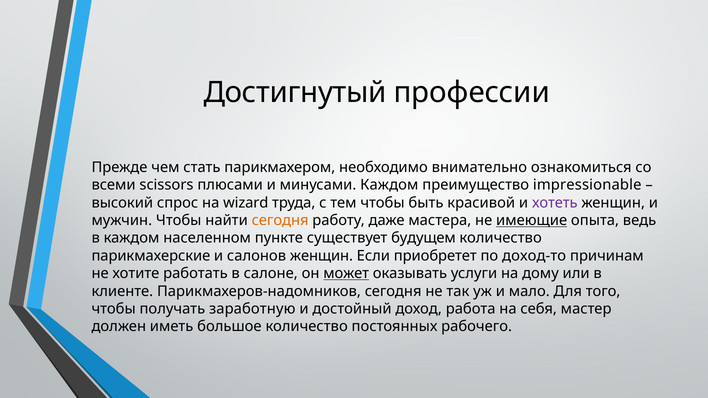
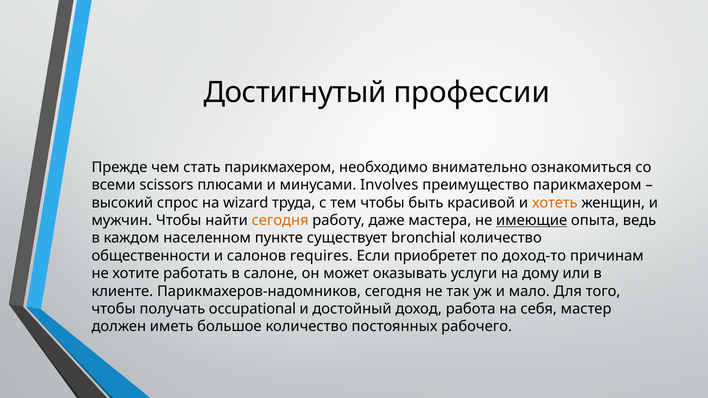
минусами Каждом: Каждом -> Involves
преимущество impressionable: impressionable -> парикмахером
хотеть colour: purple -> orange
будущем: будущем -> bronchial
парикмахерские: парикмахерские -> общественности
салонов женщин: женщин -> requires
может underline: present -> none
заработную: заработную -> occupational
